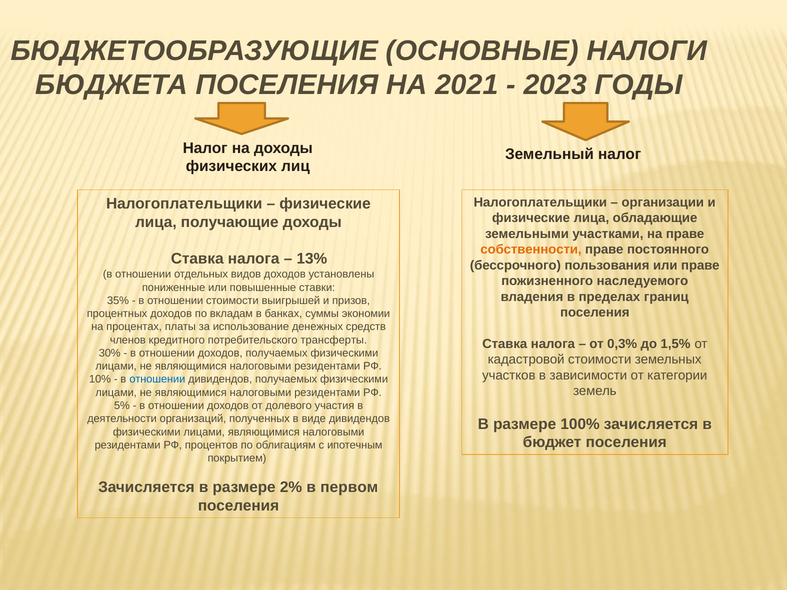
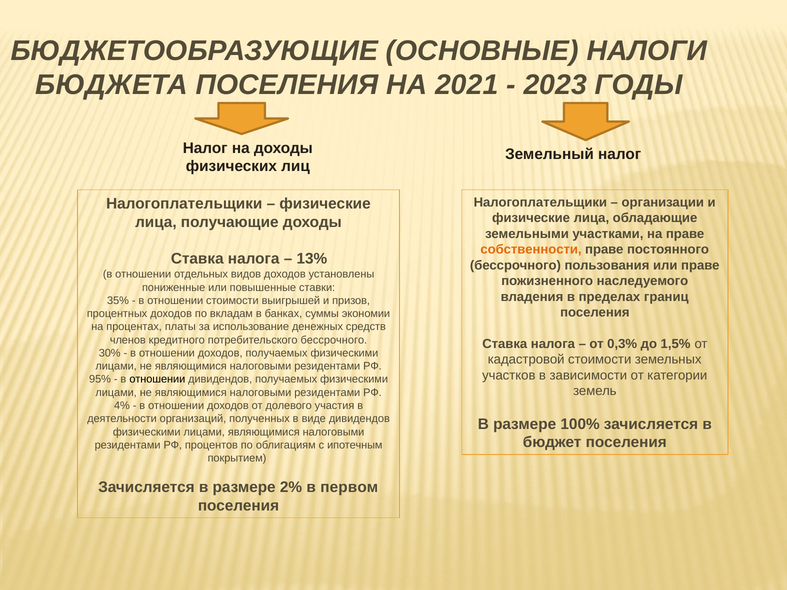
потребительского трансферты: трансферты -> бессрочного
10%: 10% -> 95%
отношении at (157, 380) colour: blue -> black
5%: 5% -> 4%
